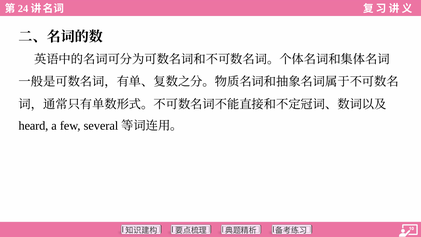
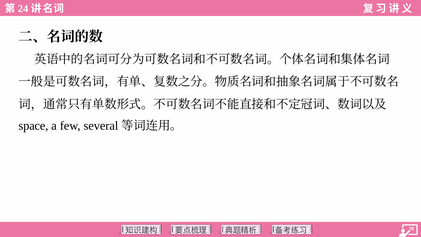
heard: heard -> space
